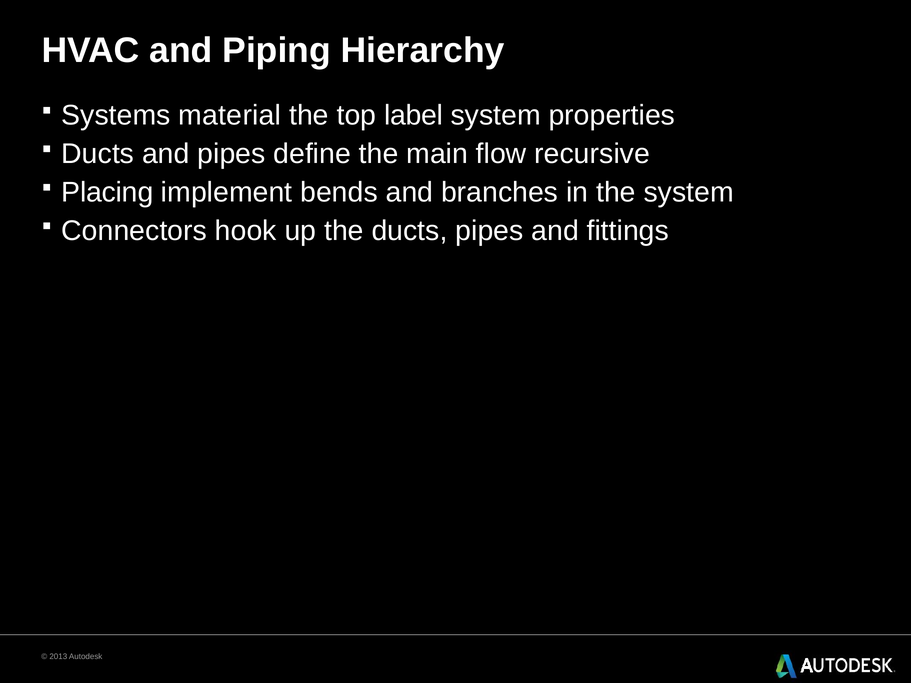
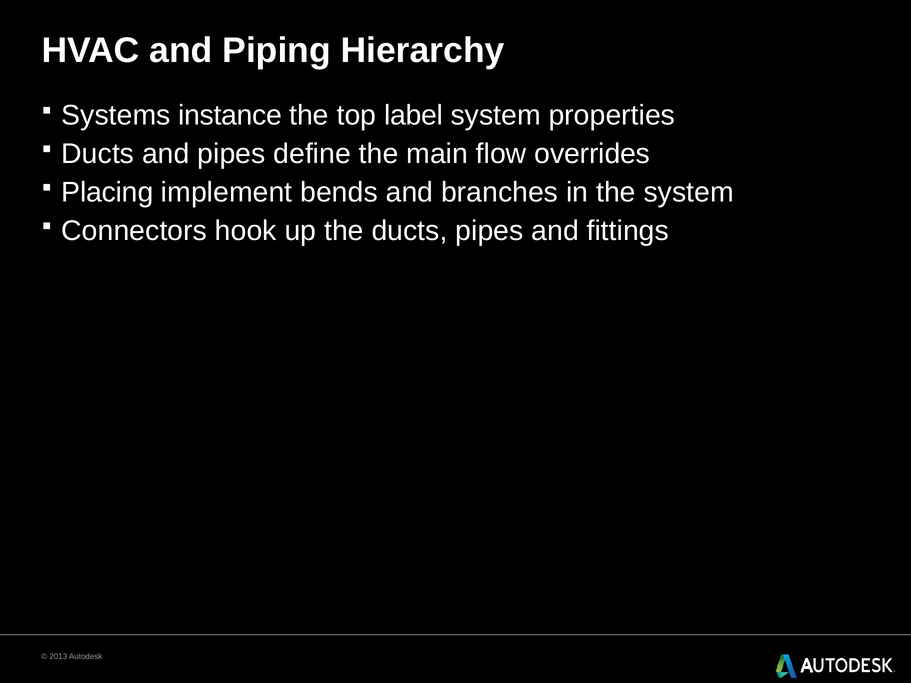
material: material -> instance
recursive: recursive -> overrides
